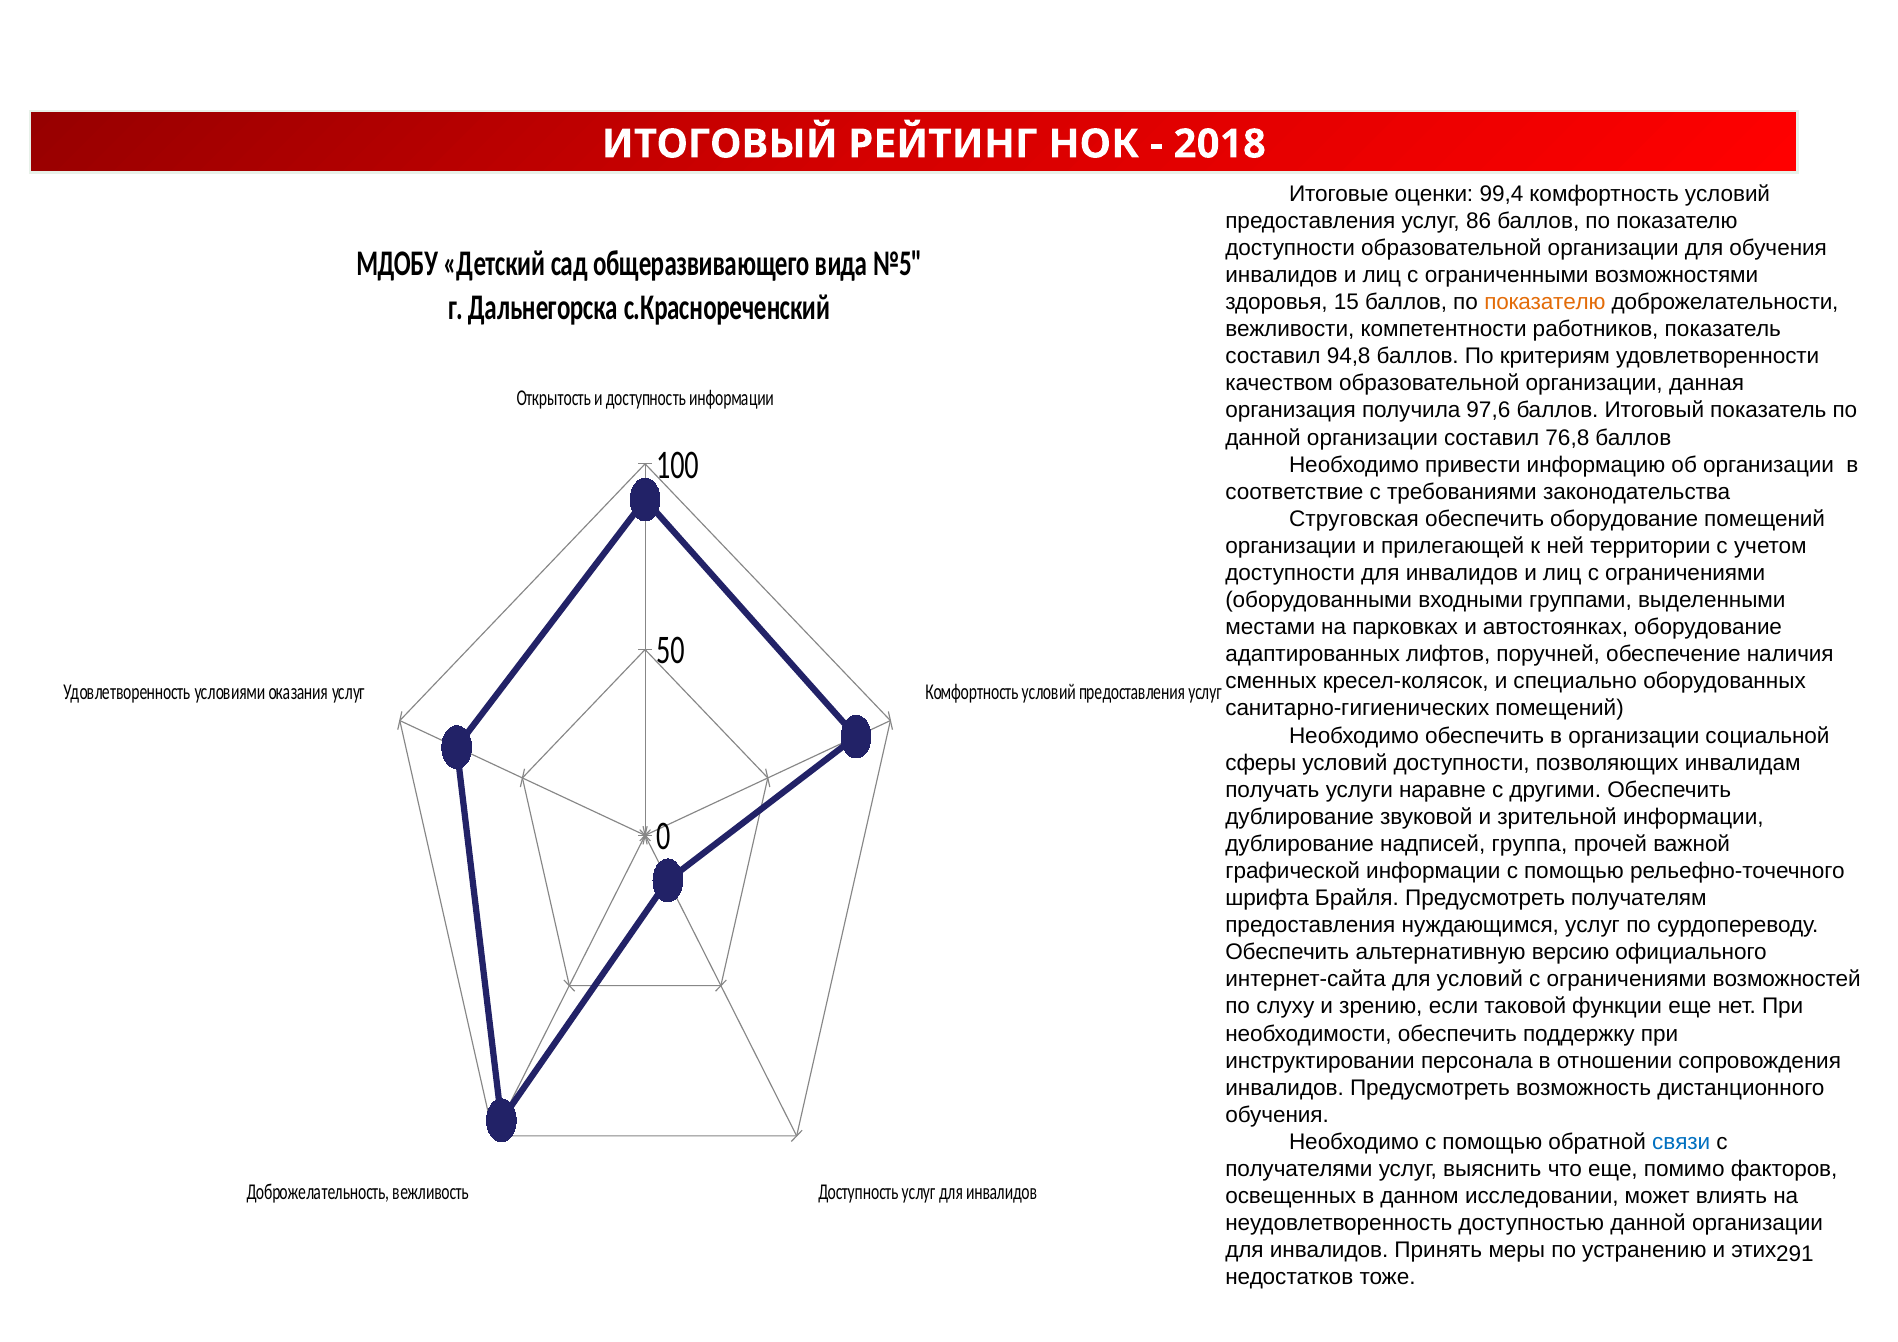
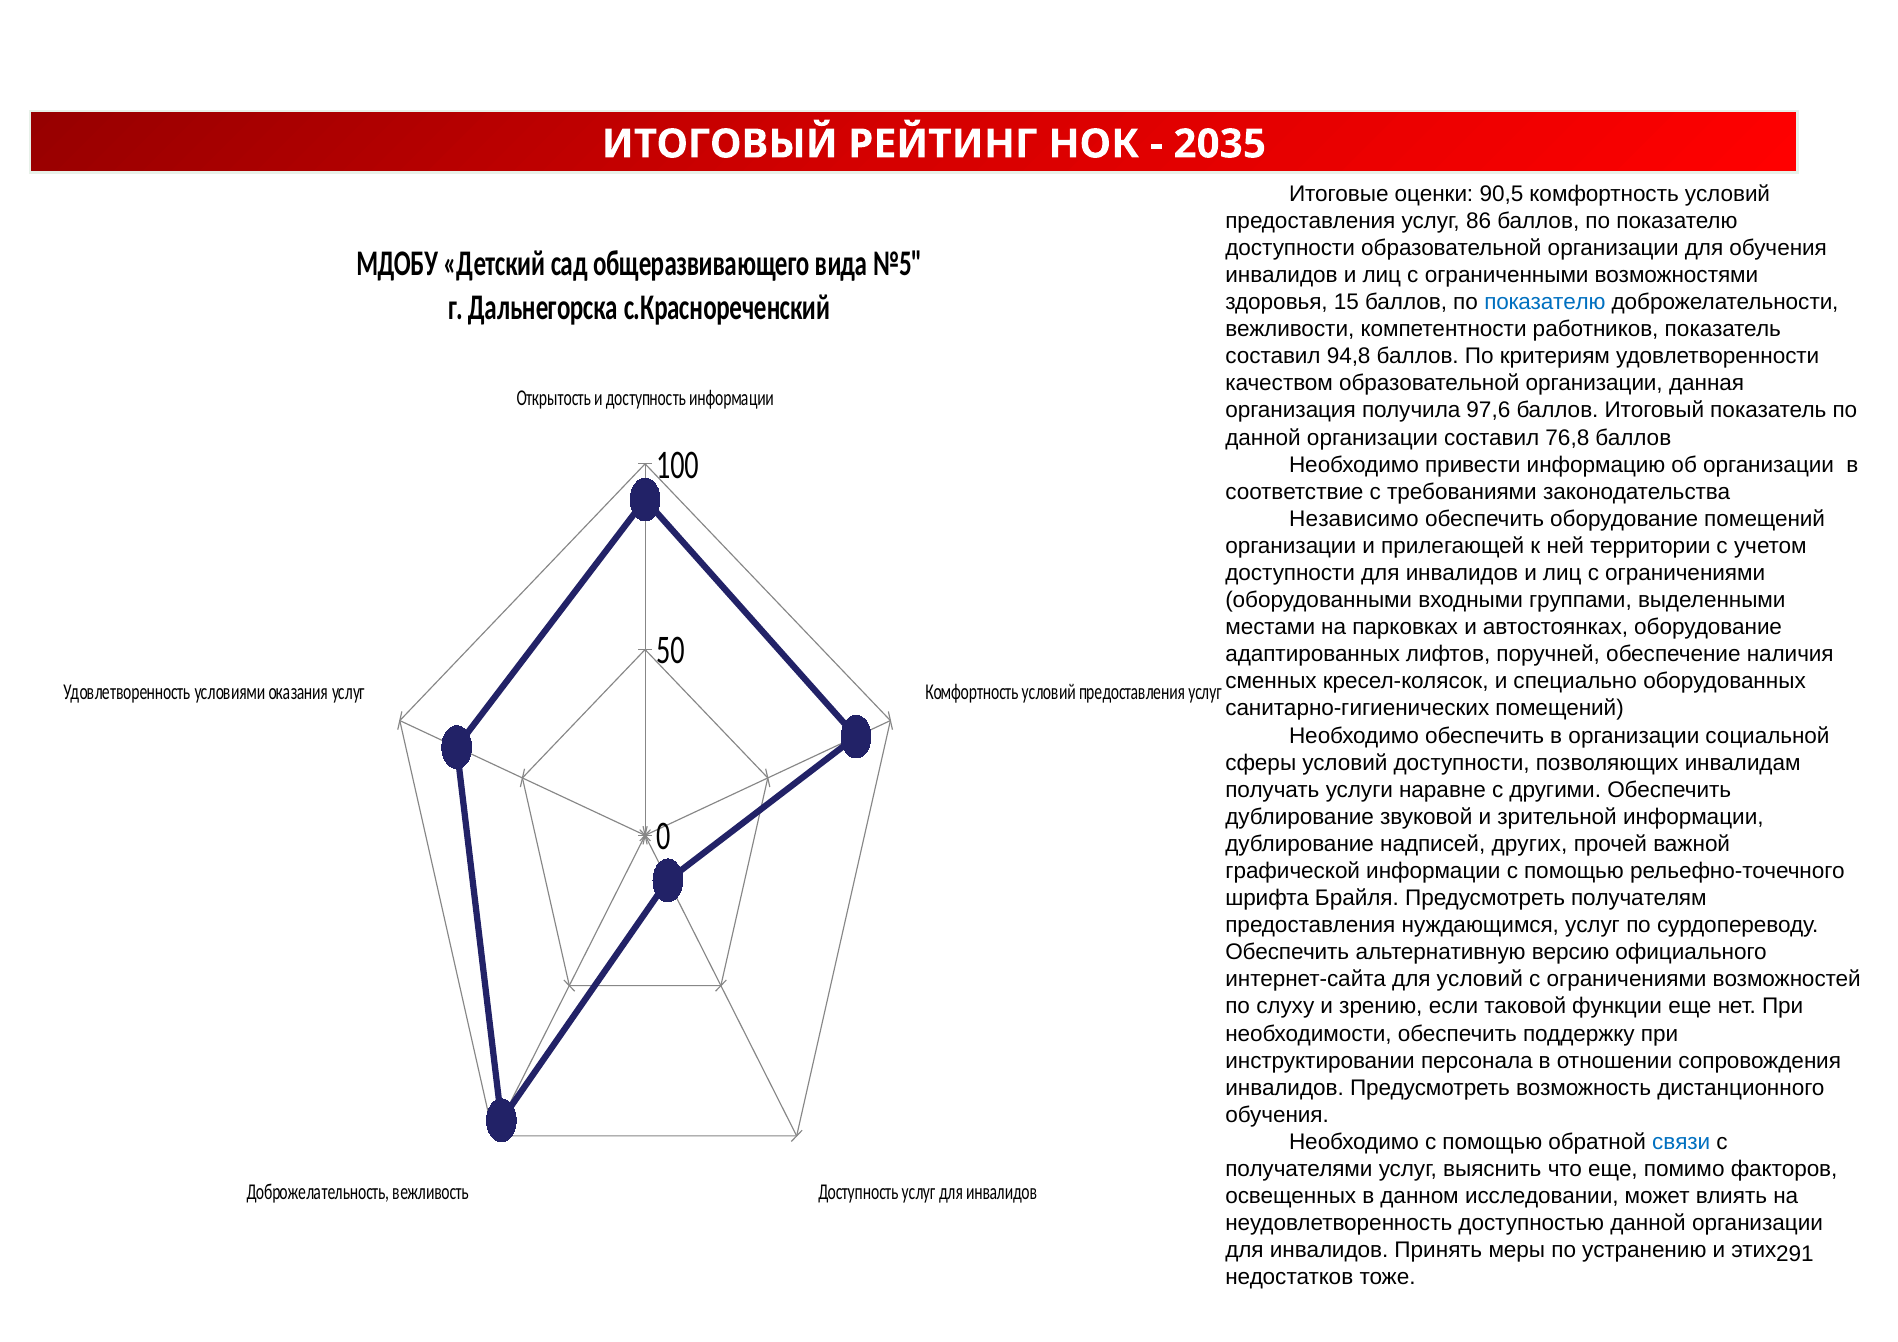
2018: 2018 -> 2035
99,4: 99,4 -> 90,5
показателю at (1545, 302) colour: orange -> blue
Струговская: Струговская -> Независимо
группа: группа -> других
